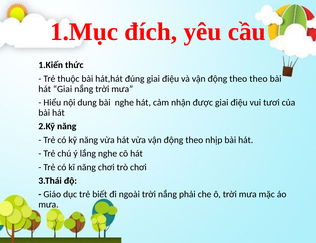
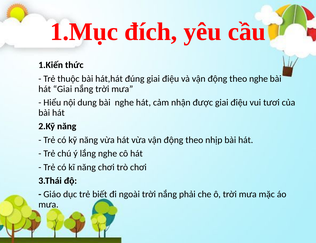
theo theo: theo -> nghe
